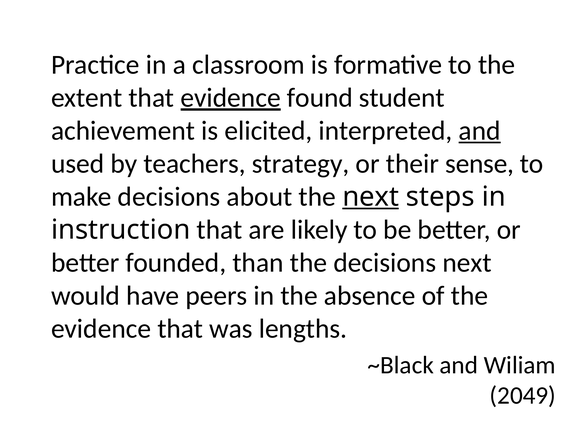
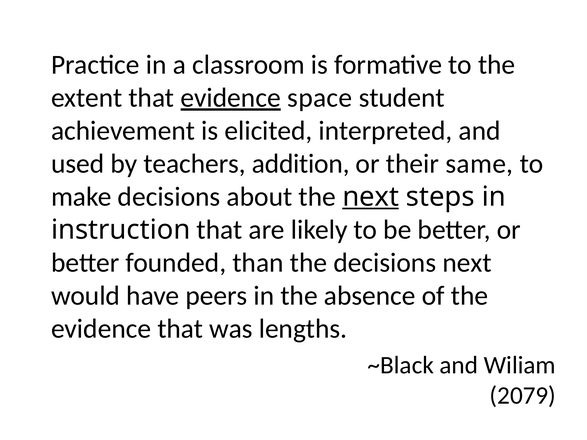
found: found -> space
and at (480, 131) underline: present -> none
strategy: strategy -> addition
sense: sense -> same
2049: 2049 -> 2079
